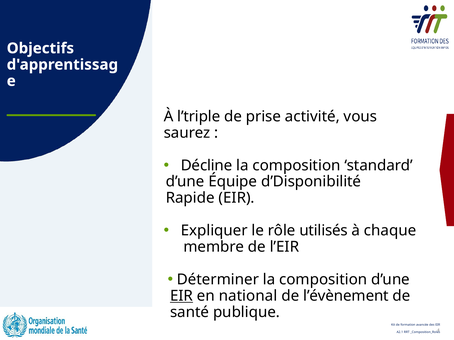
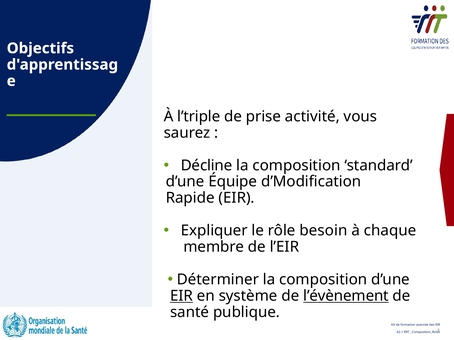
d’Disponibilité: d’Disponibilité -> d’Modification
utilisés: utilisés -> besoin
national: national -> système
l’évènement underline: none -> present
